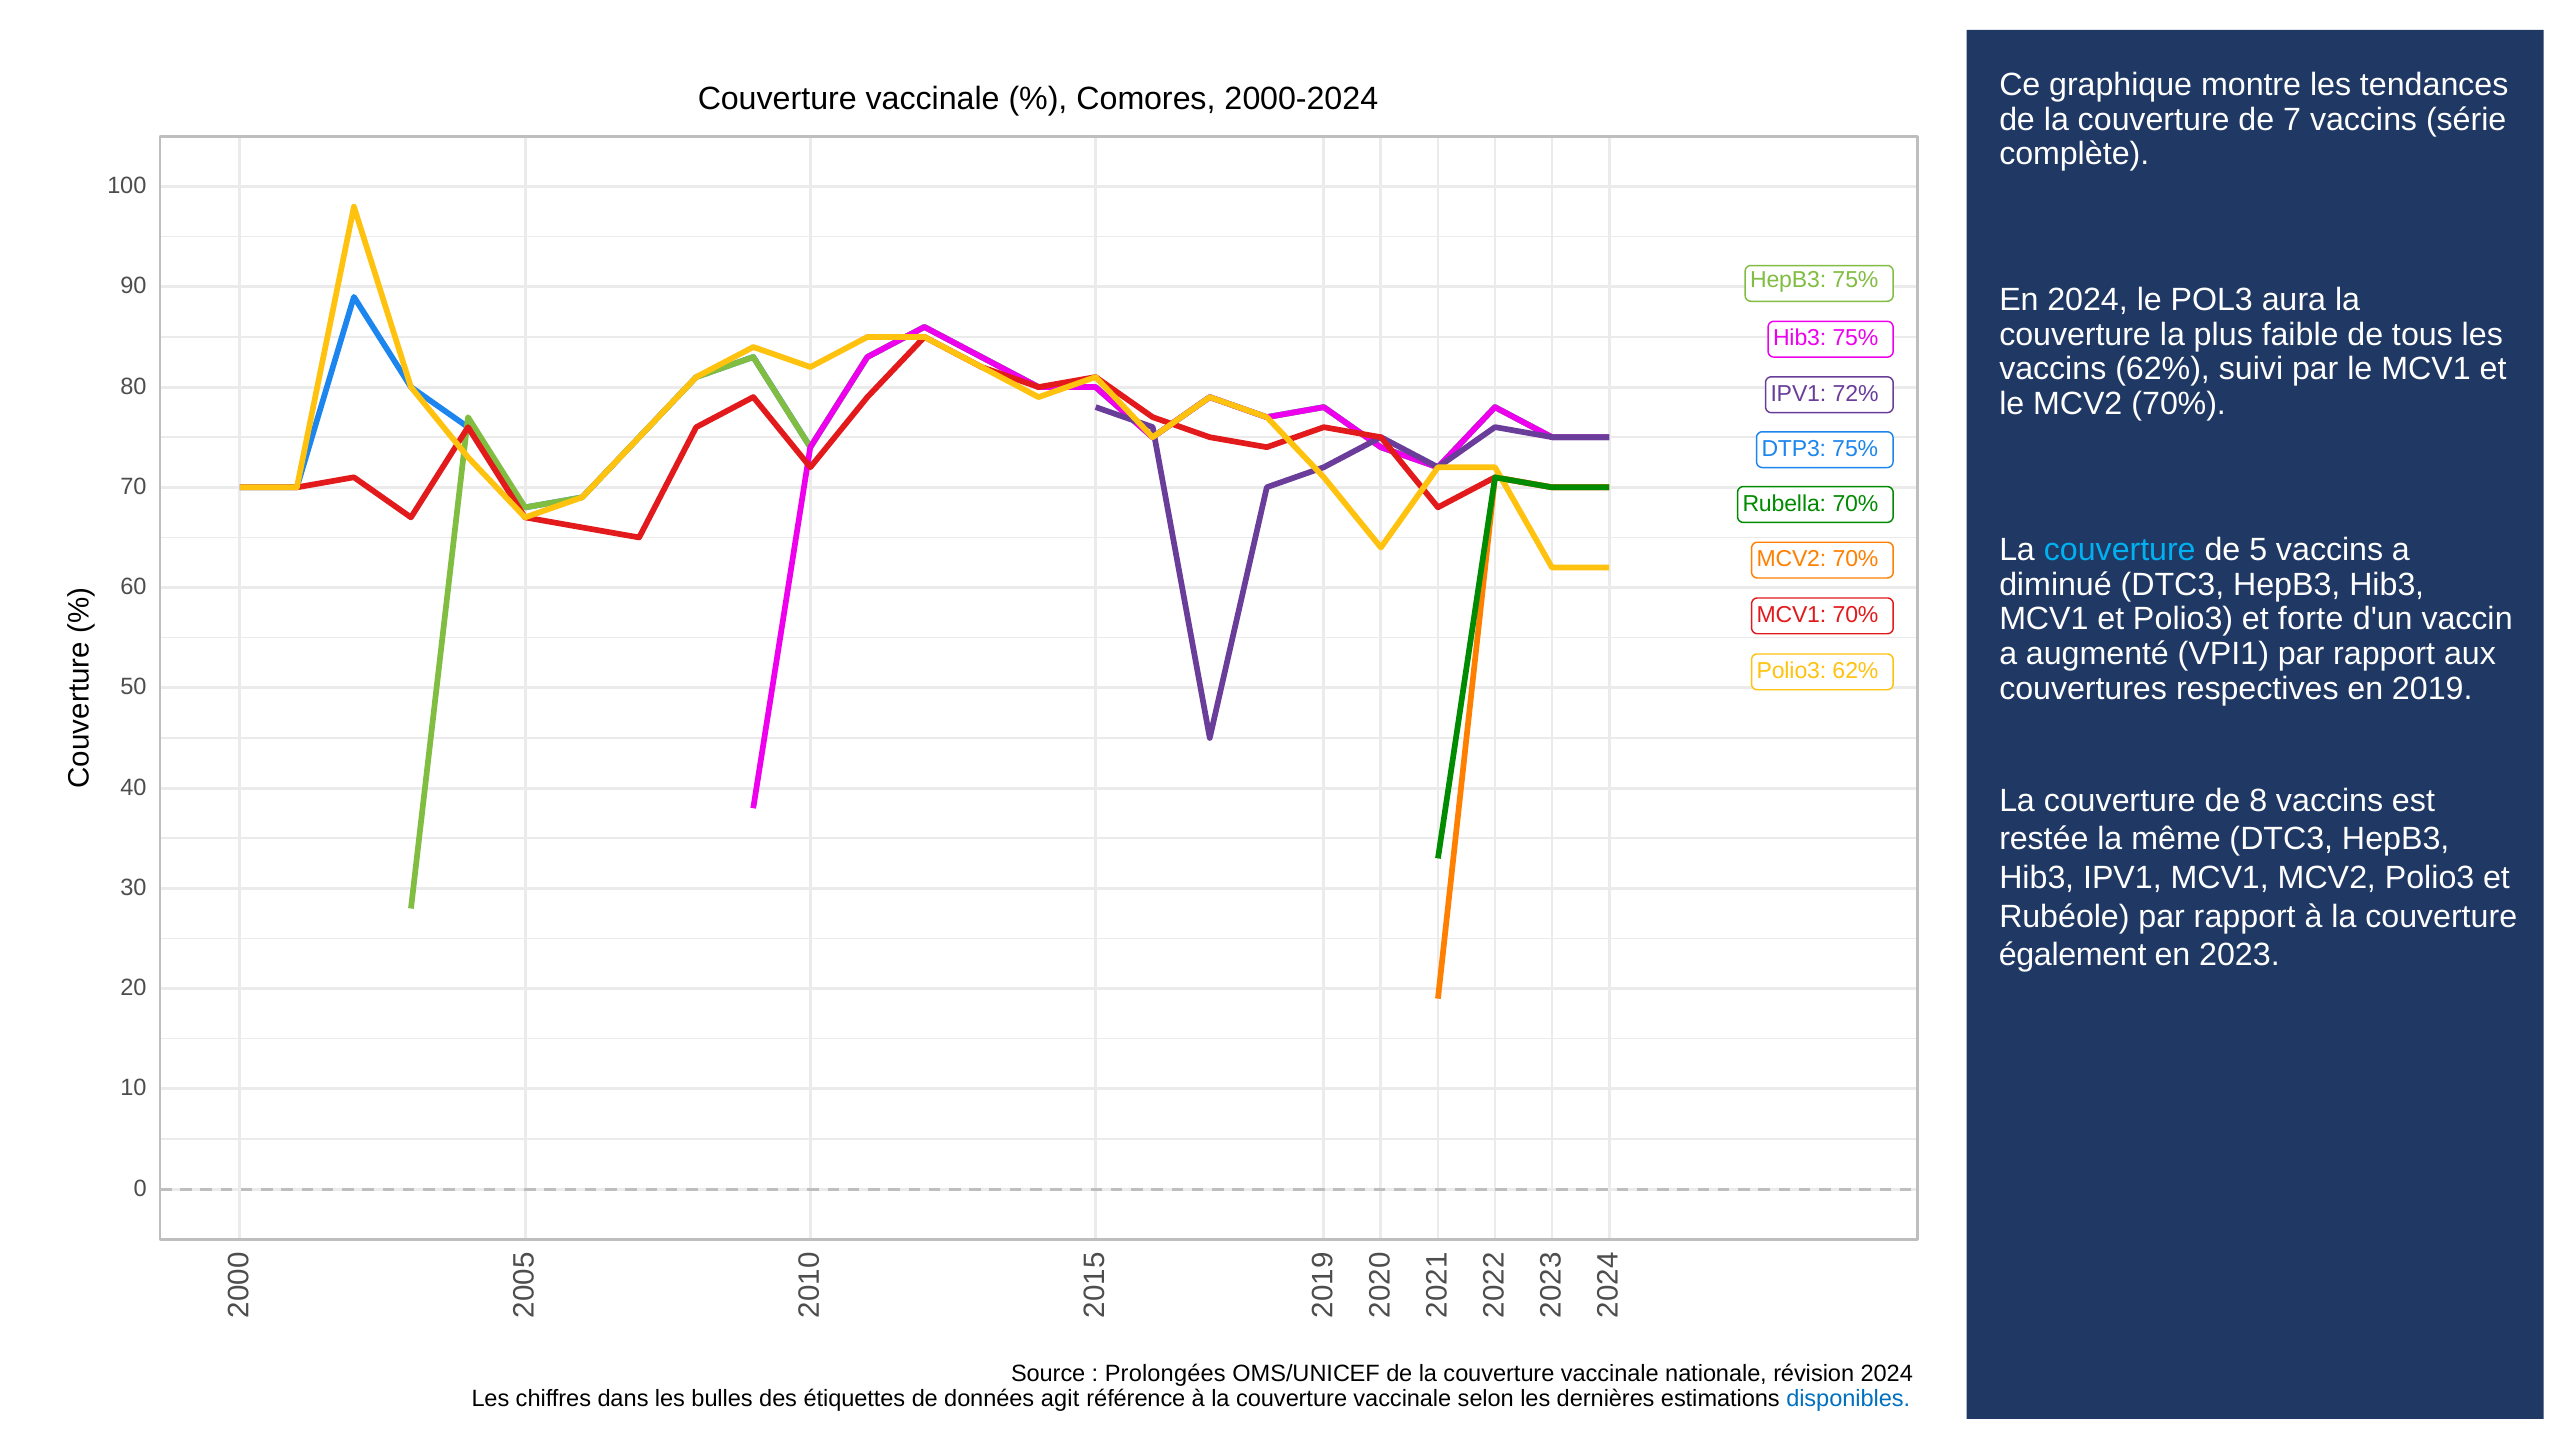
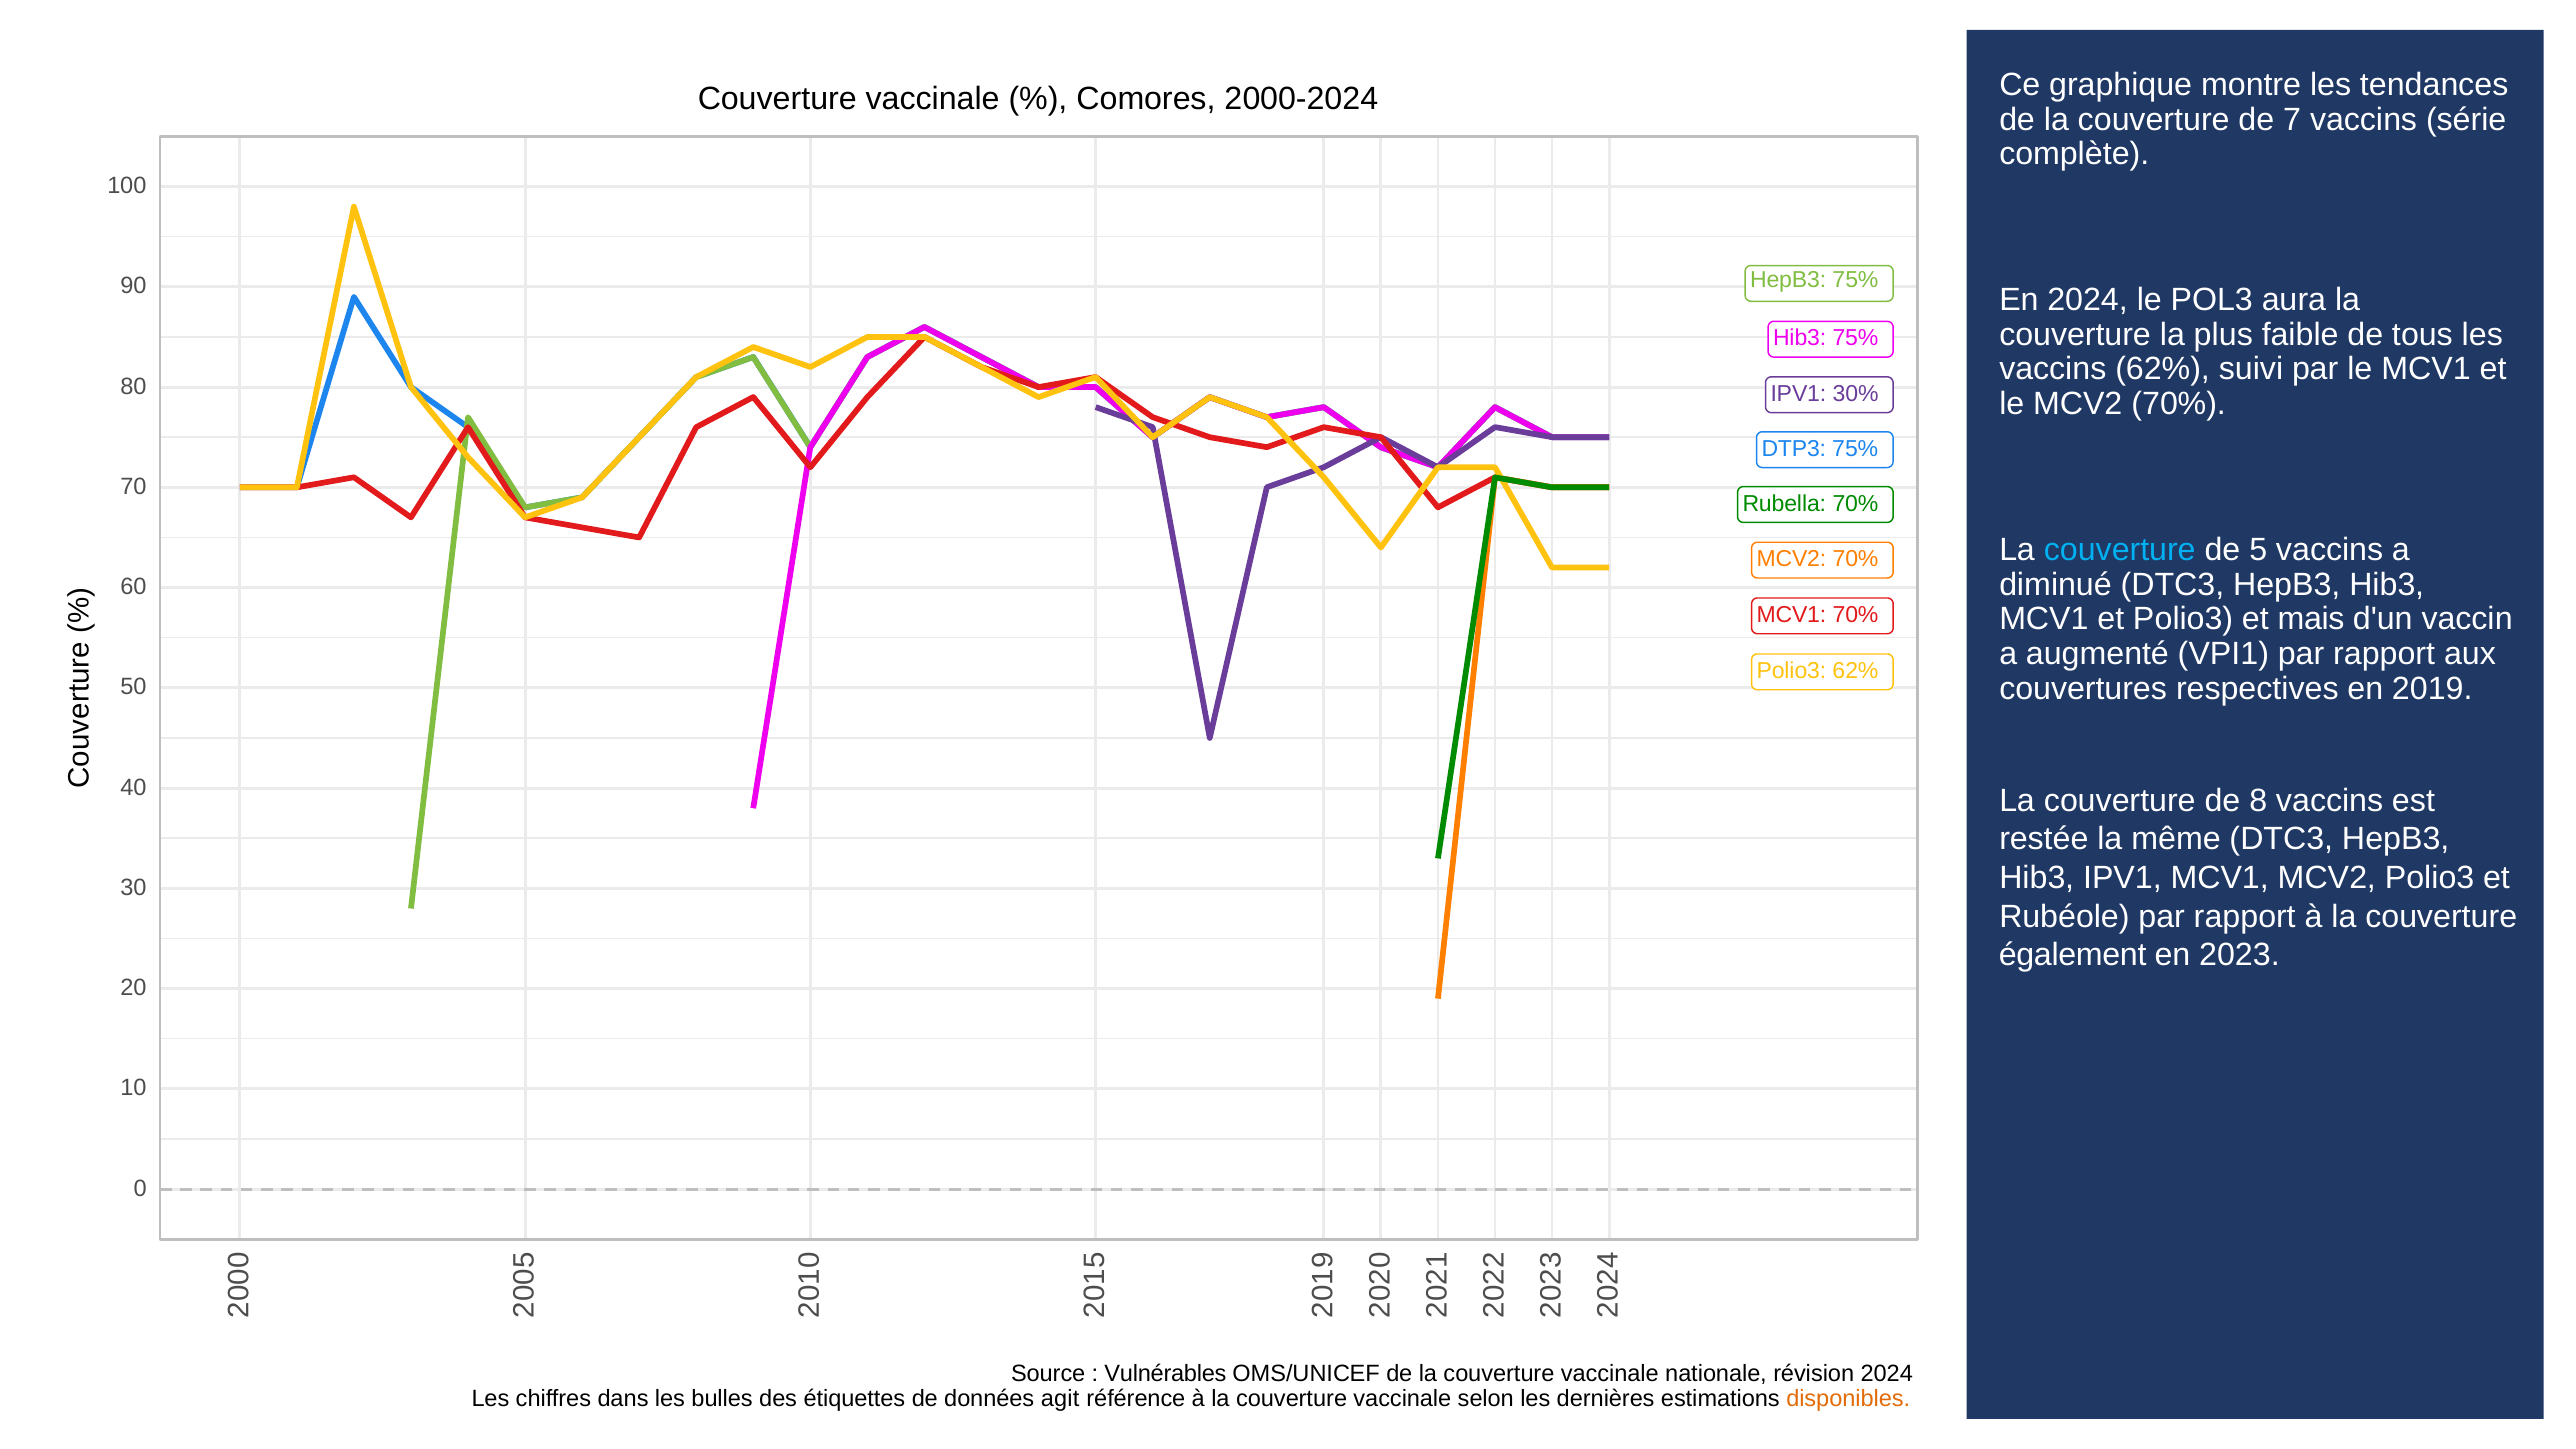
72%: 72% -> 30%
forte: forte -> mais
Prolongées: Prolongées -> Vulnérables
disponibles colour: blue -> orange
